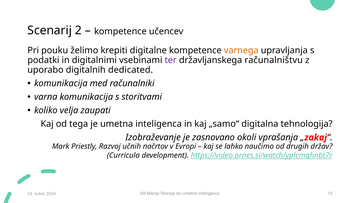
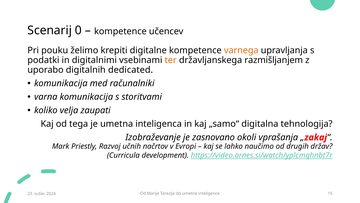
2: 2 -> 0
ter colour: purple -> orange
računalništvu: računalništvu -> razmišljanjem
